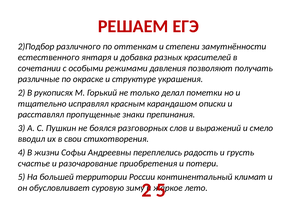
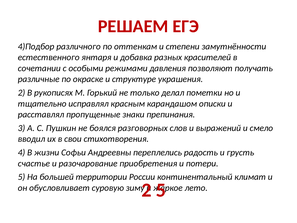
2)Подбор: 2)Подбор -> 4)Подбор
